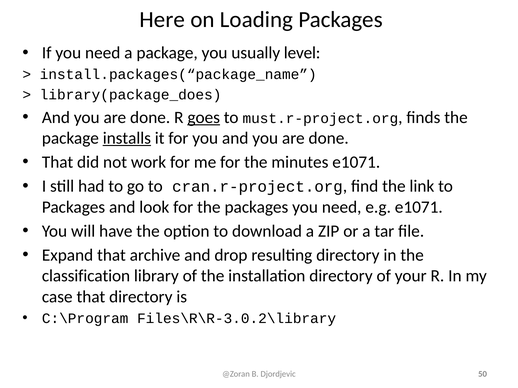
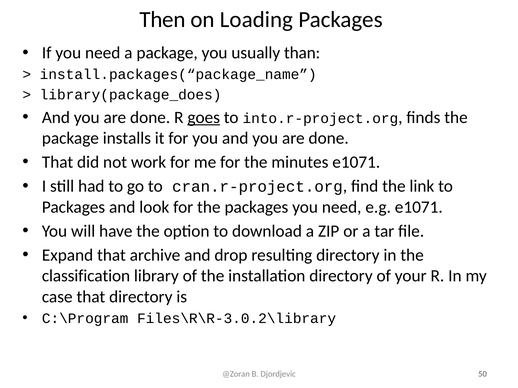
Here: Here -> Then
level: level -> than
must.r-project.org: must.r-project.org -> into.r-project.org
installs underline: present -> none
